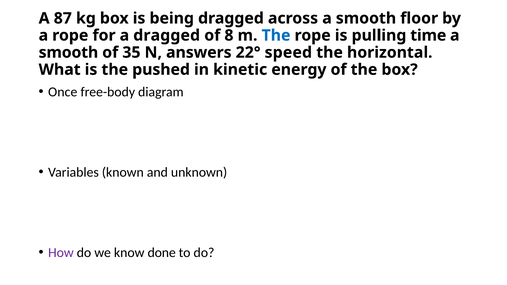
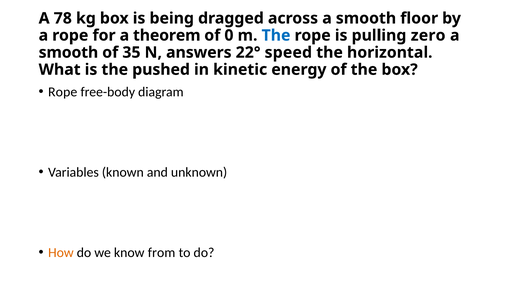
87: 87 -> 78
a dragged: dragged -> theorem
8: 8 -> 0
time: time -> zero
Once at (63, 92): Once -> Rope
How colour: purple -> orange
done: done -> from
